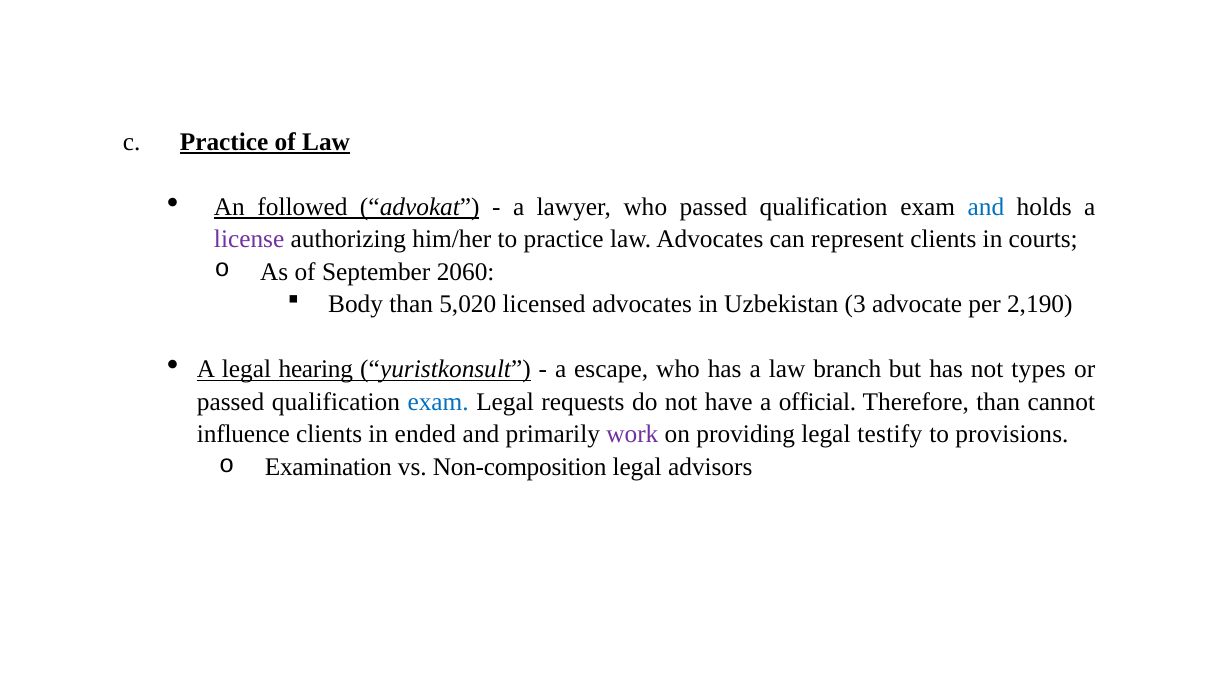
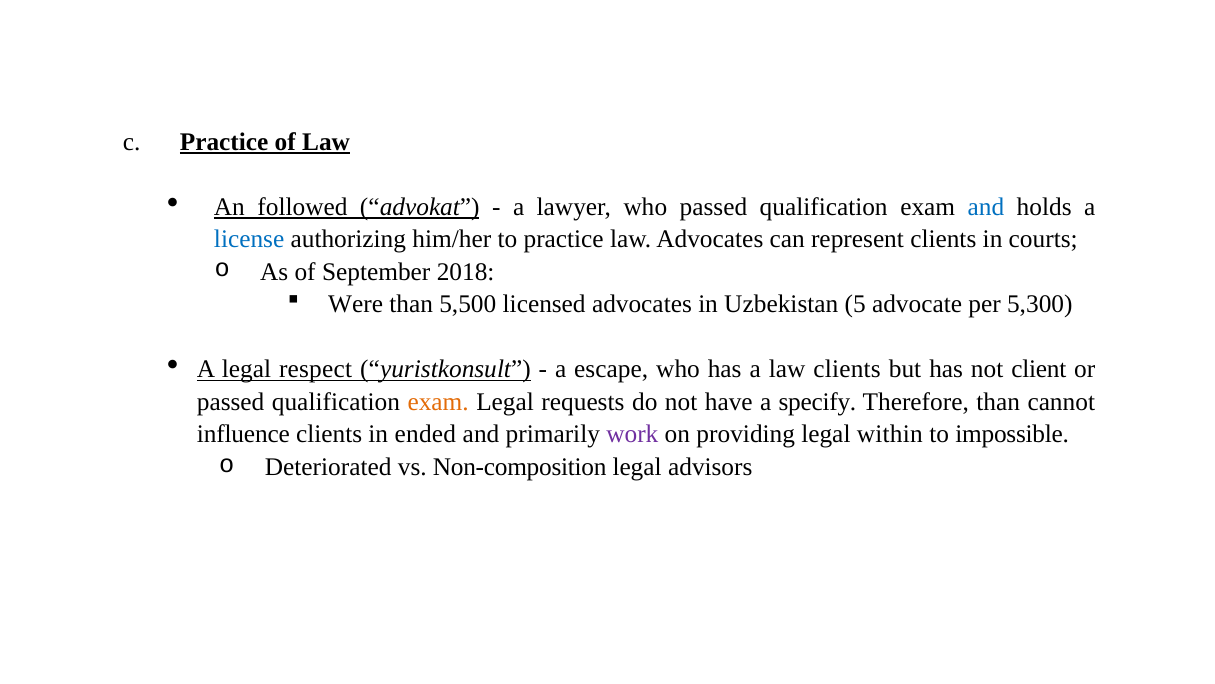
license colour: purple -> blue
2060: 2060 -> 2018
Body: Body -> Were
5,020: 5,020 -> 5,500
3: 3 -> 5
2,190: 2,190 -> 5,300
hearing: hearing -> respect
law branch: branch -> clients
types: types -> client
exam at (438, 402) colour: blue -> orange
official: official -> specify
testify: testify -> within
provisions: provisions -> impossible
Examination: Examination -> Deteriorated
